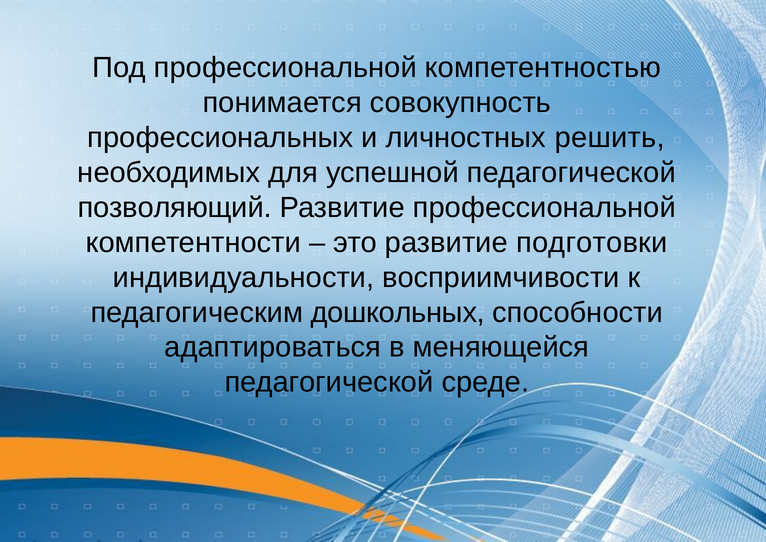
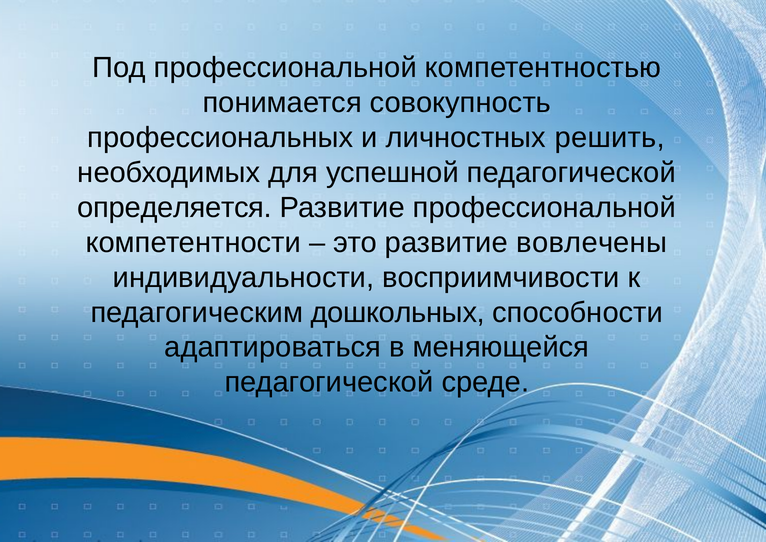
позволяющий: позволяющий -> определяется
подготовки: подготовки -> вовлечены
